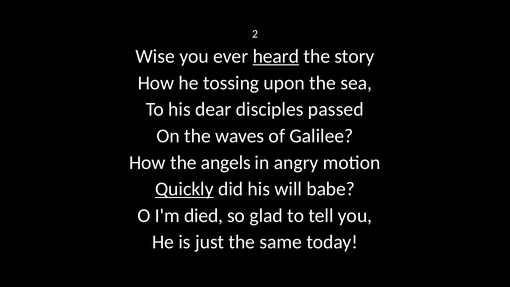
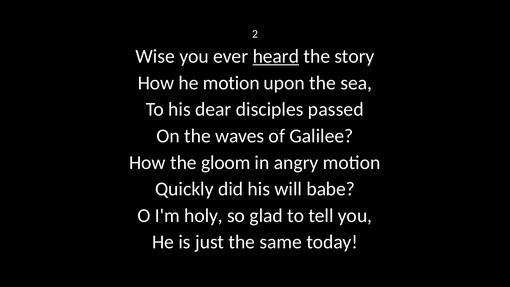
he tossing: tossing -> motion
angels: angels -> gloom
Quickly underline: present -> none
died: died -> holy
